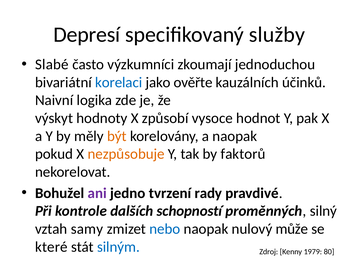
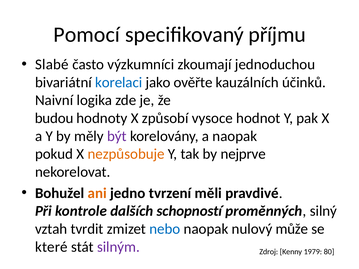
Depresí: Depresí -> Pomocí
služby: služby -> příjmu
výskyt: výskyt -> budou
být colour: orange -> purple
faktorů: faktorů -> nejprve
ani colour: purple -> orange
rady: rady -> měli
samy: samy -> tvrdit
silným colour: blue -> purple
